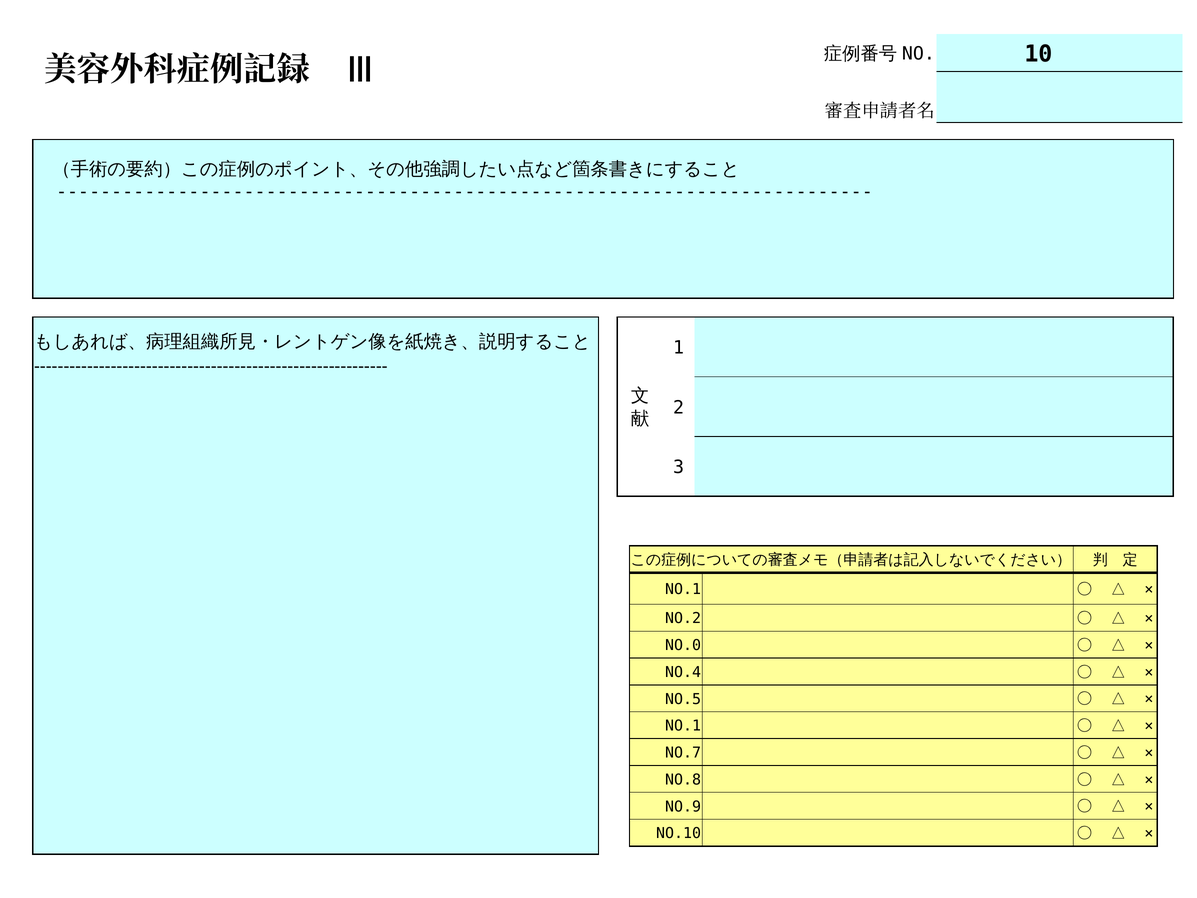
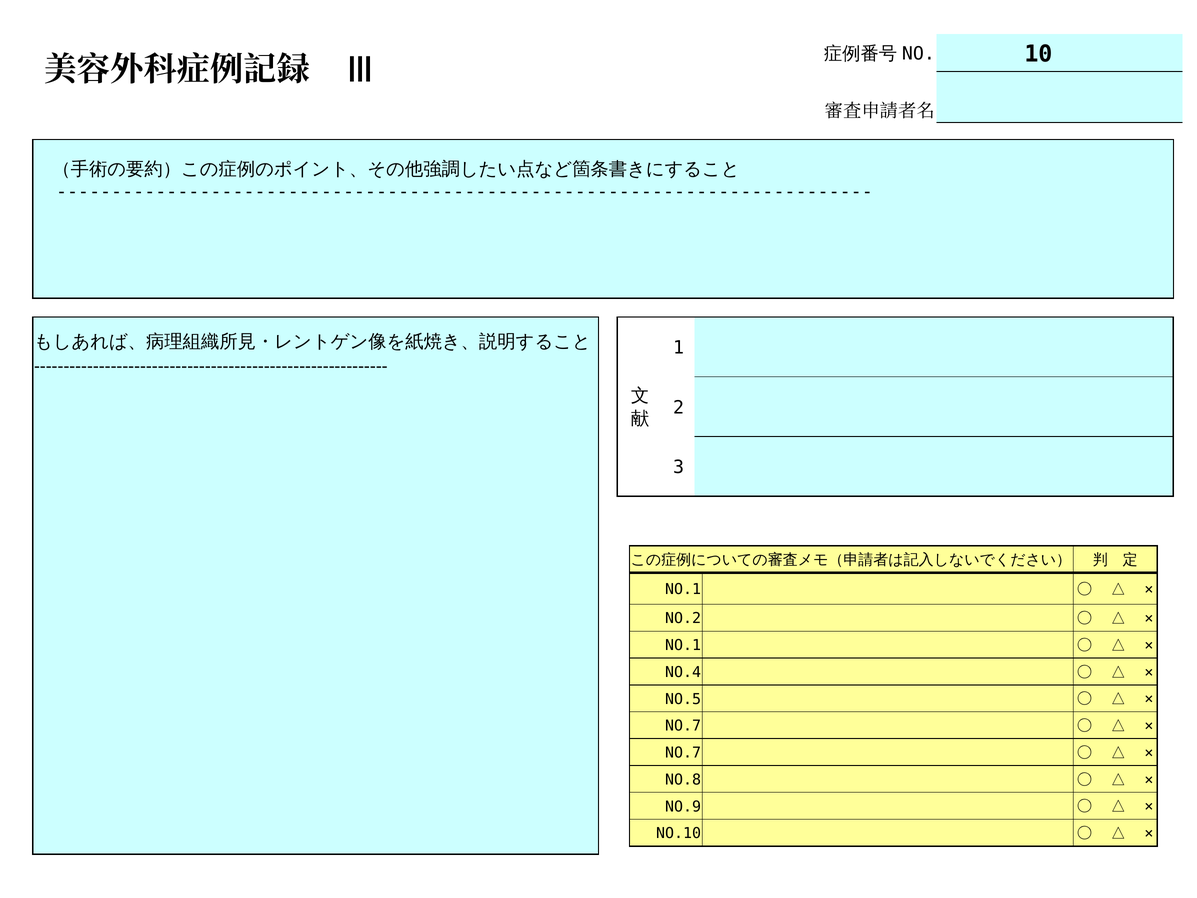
NO.0 at (683, 645): NO.0 -> NO.1
NO.1 at (683, 726): NO.1 -> NO.7
